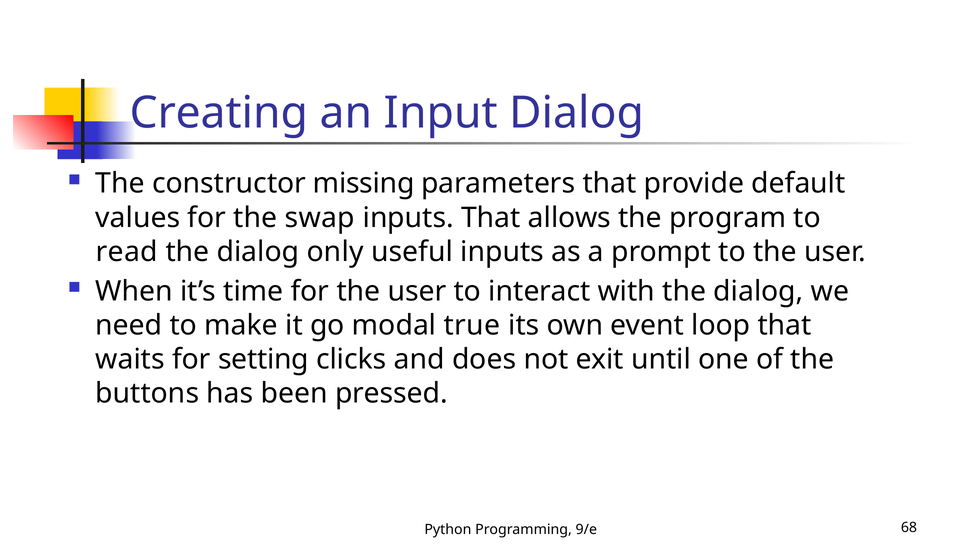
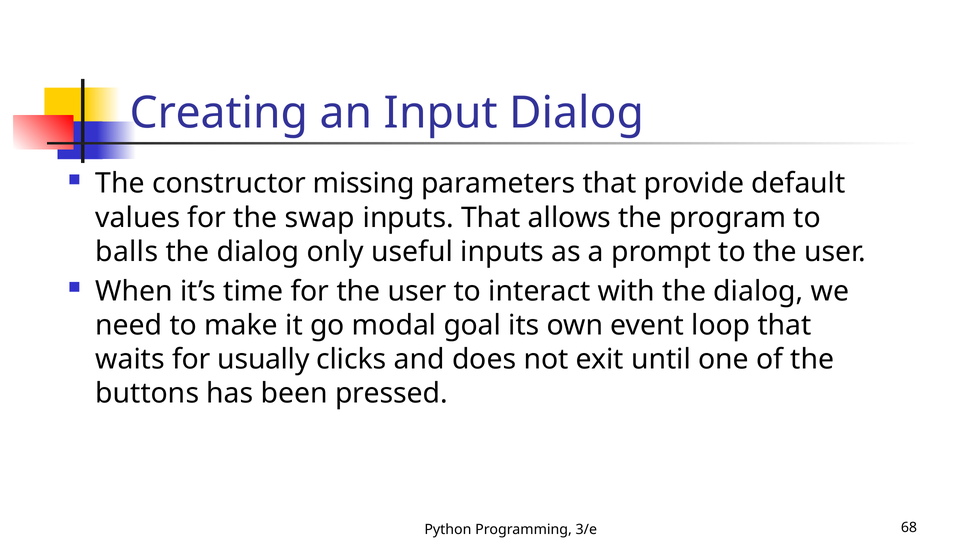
read: read -> balls
true: true -> goal
setting: setting -> usually
9/e: 9/e -> 3/e
